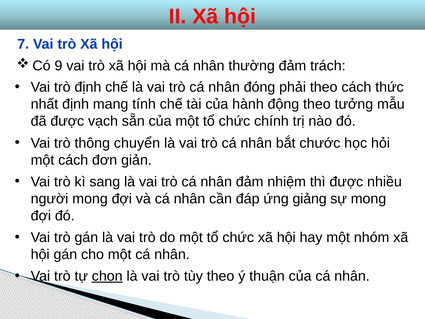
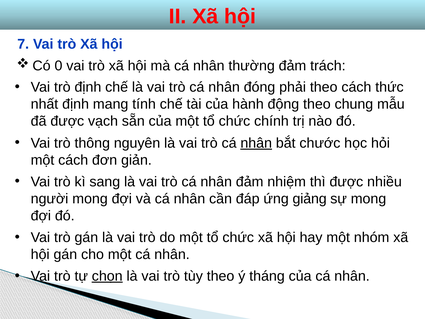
9: 9 -> 0
tưởng: tưởng -> chung
chuyển: chuyển -> nguyên
nhân at (256, 143) underline: none -> present
thuận: thuận -> tháng
